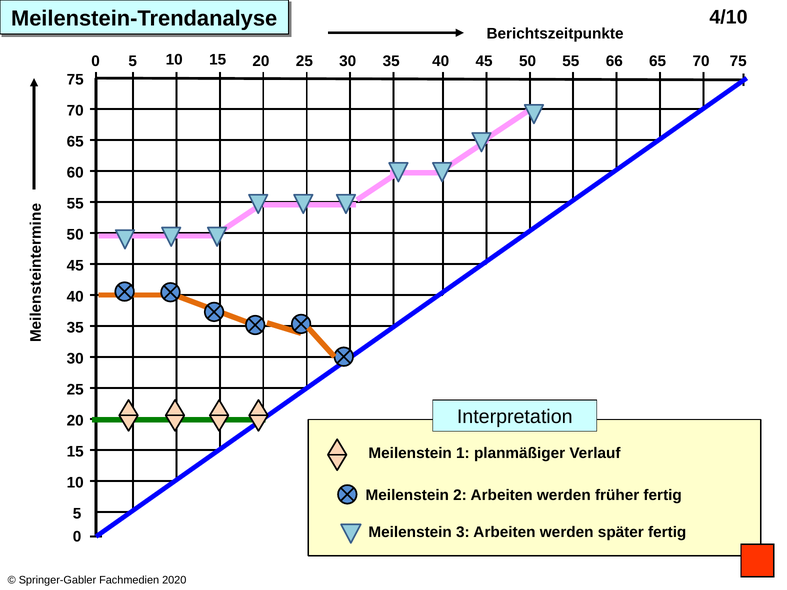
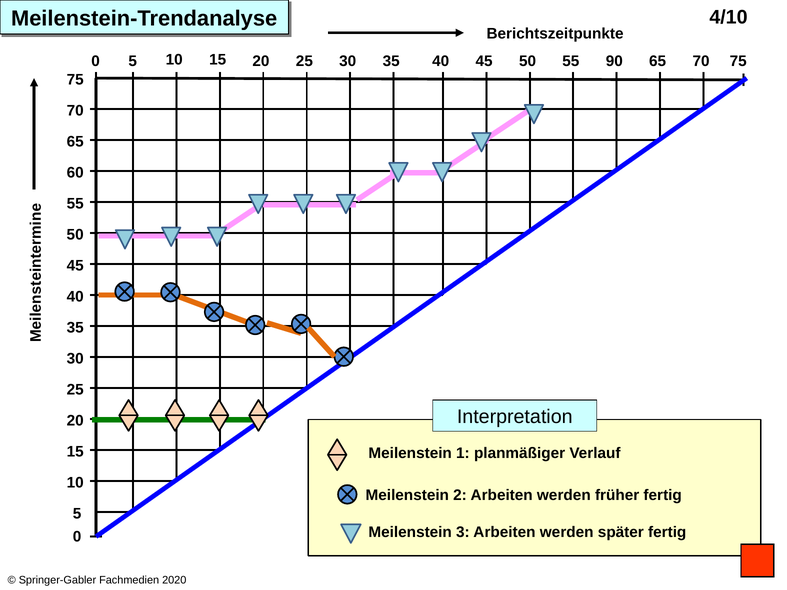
66: 66 -> 90
